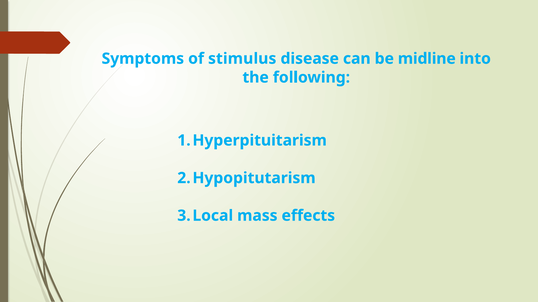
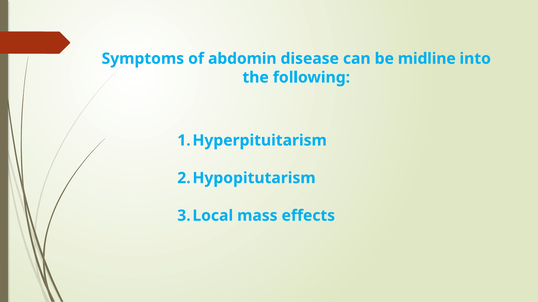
stimulus: stimulus -> abdomin
